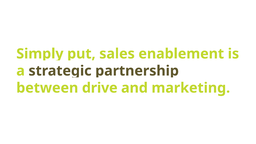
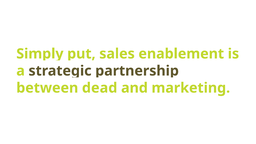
drive: drive -> dead
